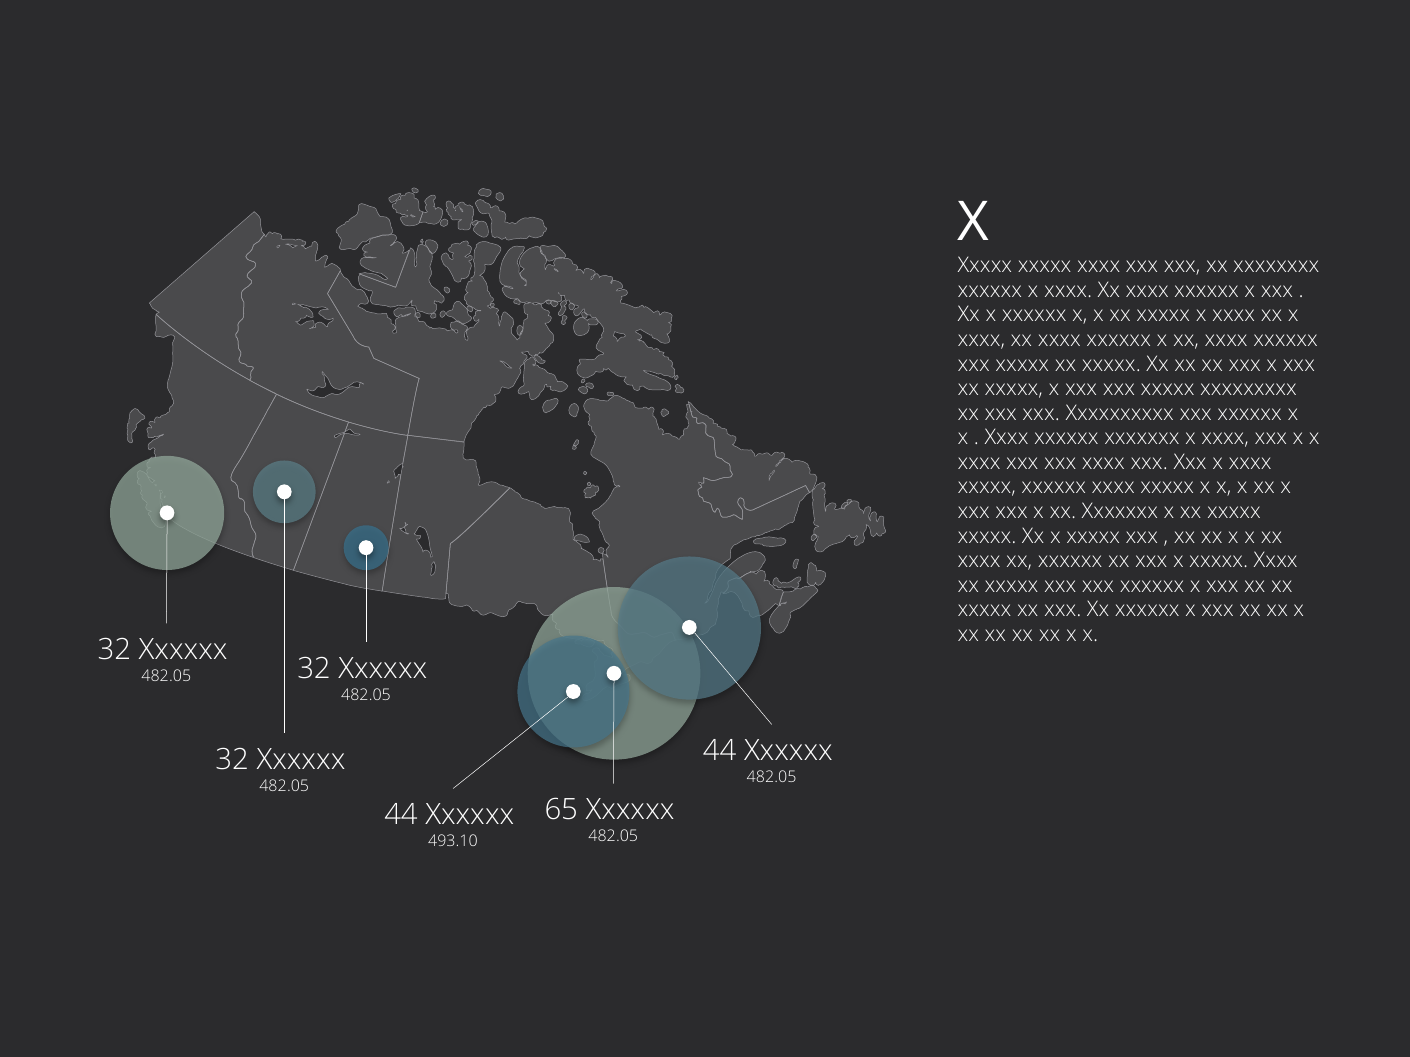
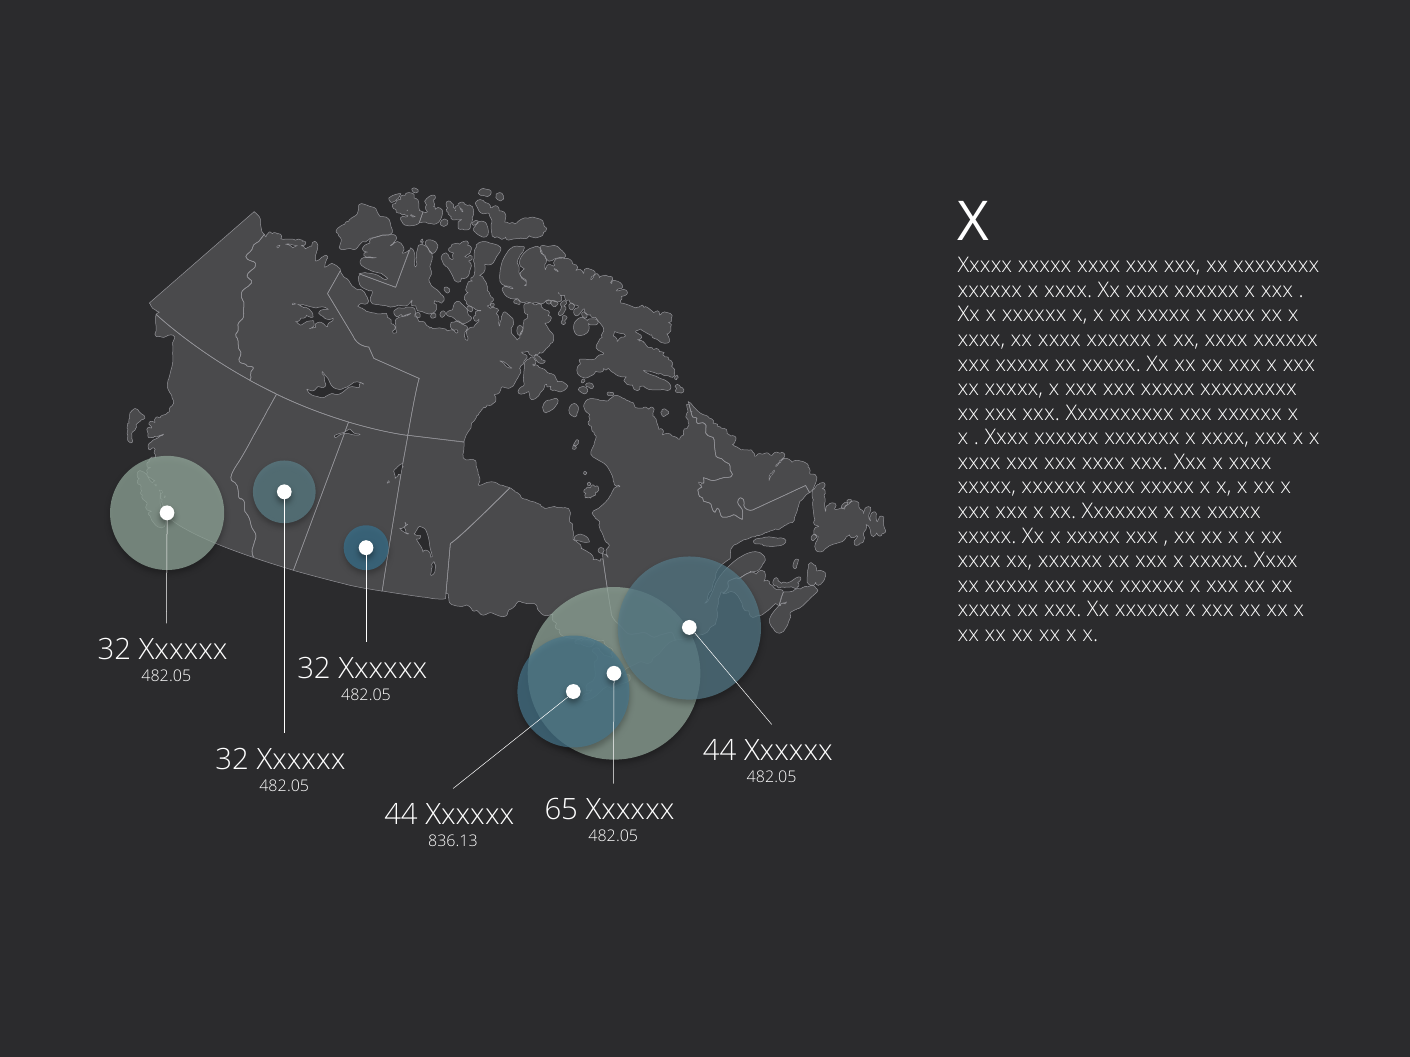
493.10: 493.10 -> 836.13
